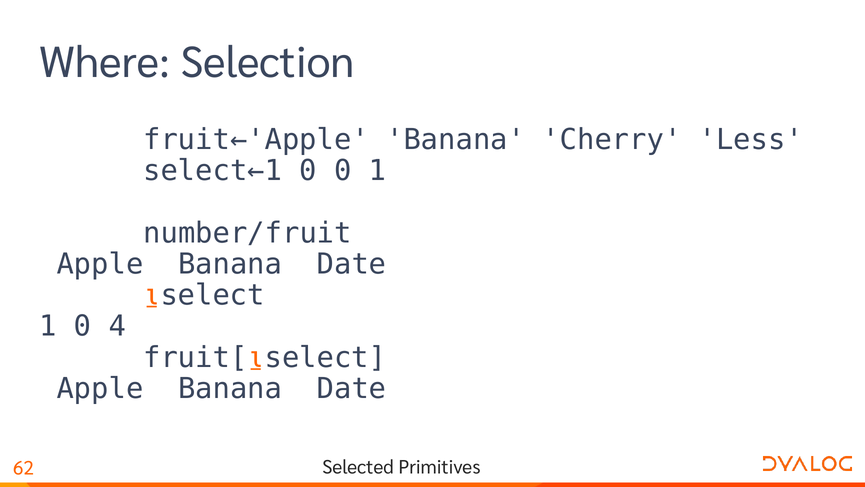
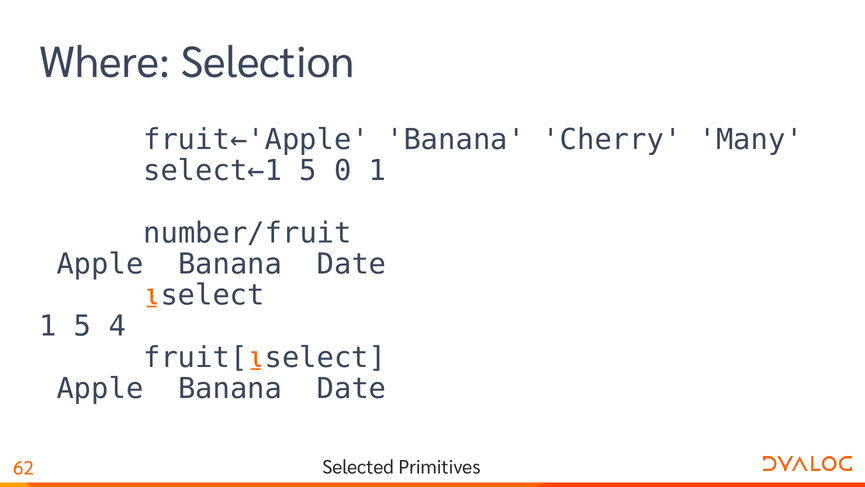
Less: Less -> Many
select←1 0: 0 -> 5
1 0: 0 -> 5
